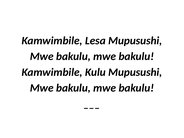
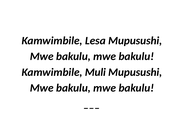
Kulu: Kulu -> Muli
